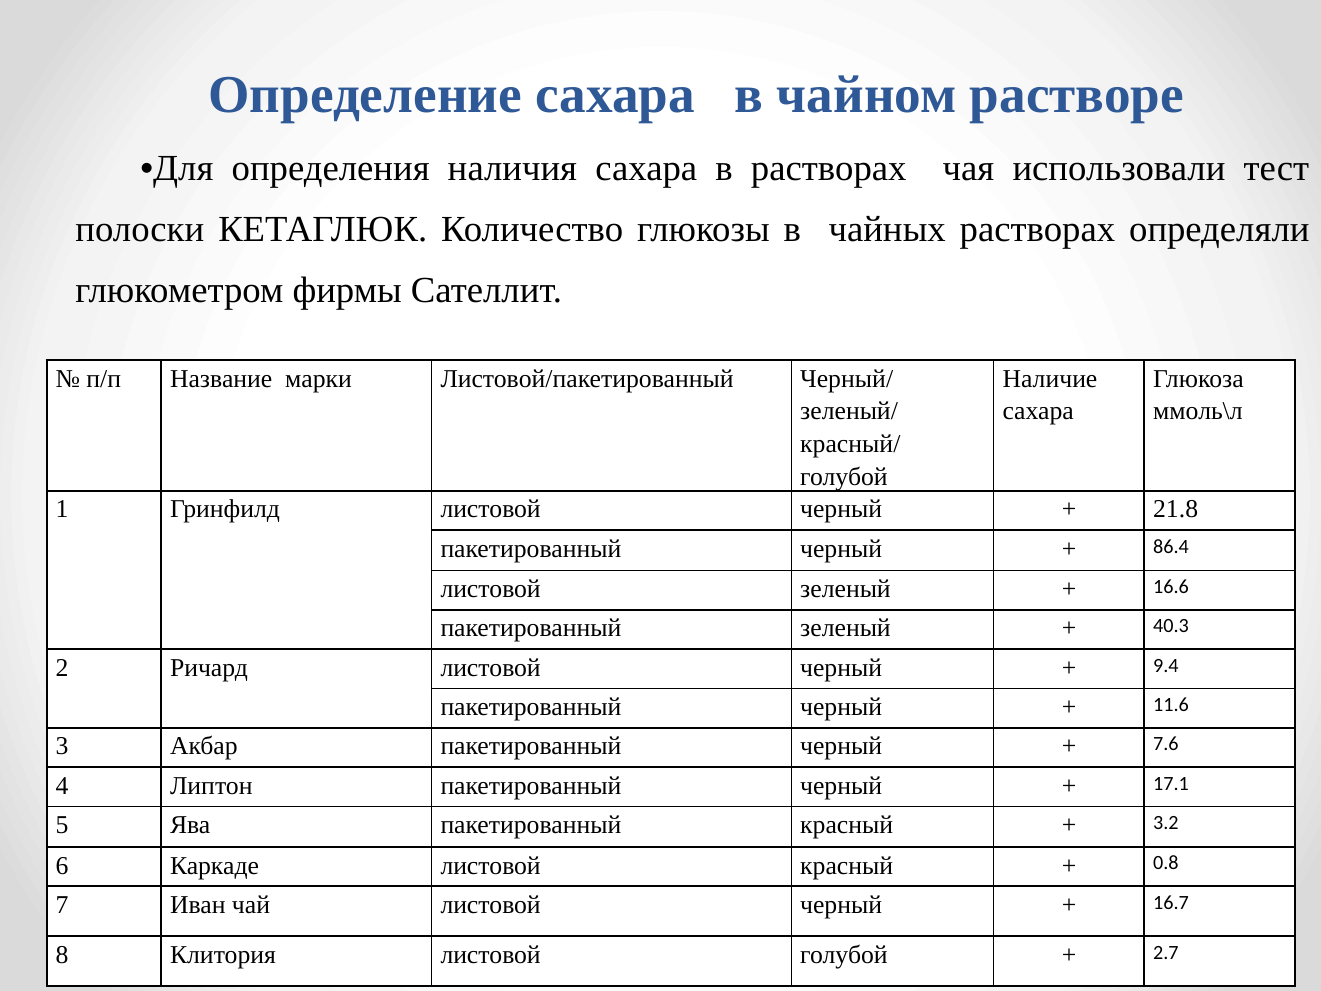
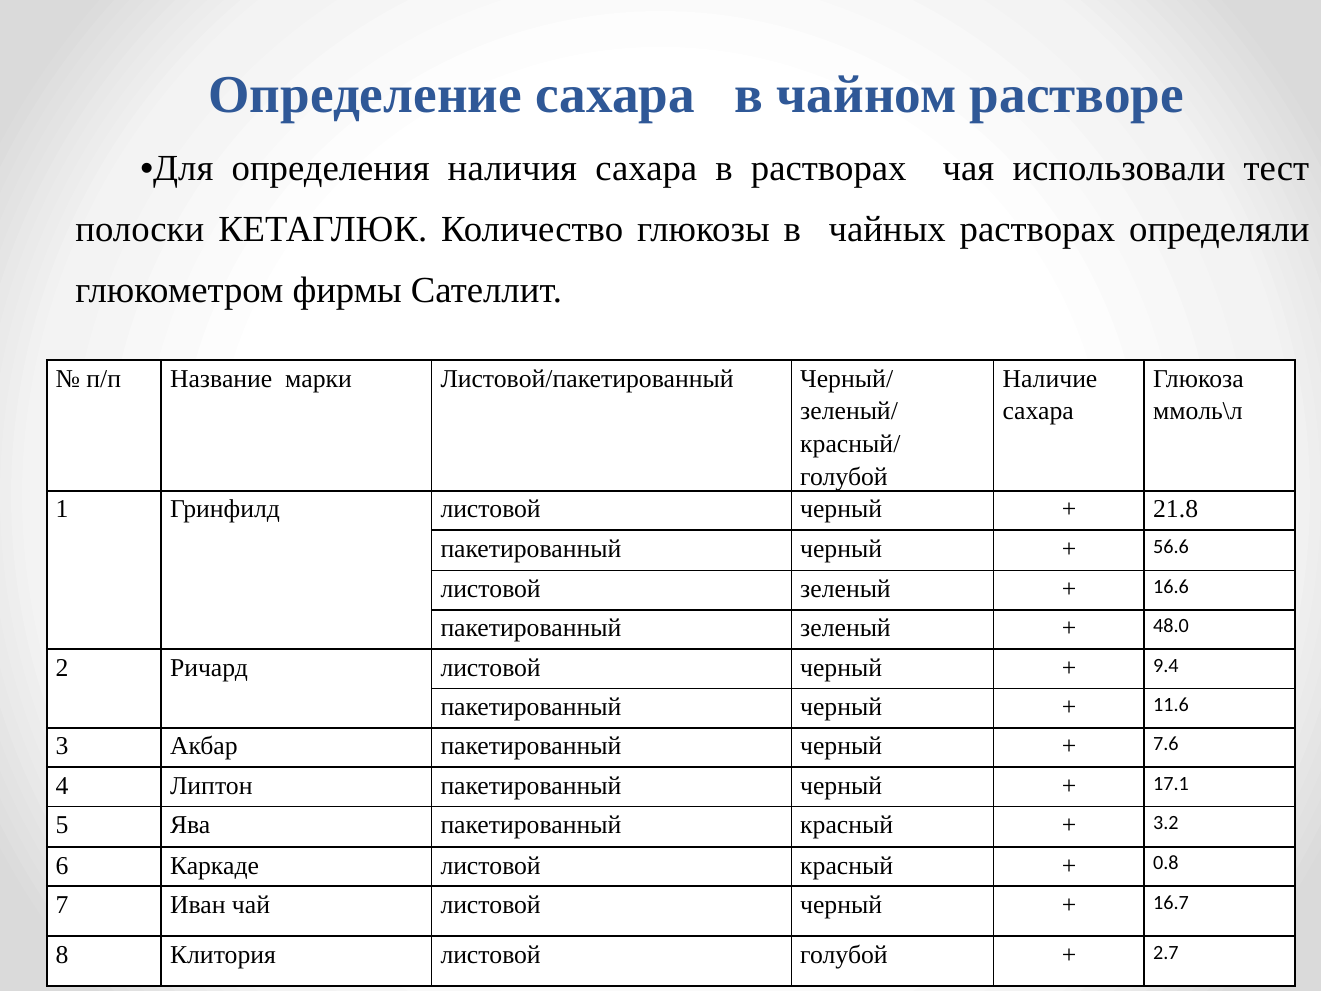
86.4: 86.4 -> 56.6
40.3: 40.3 -> 48.0
